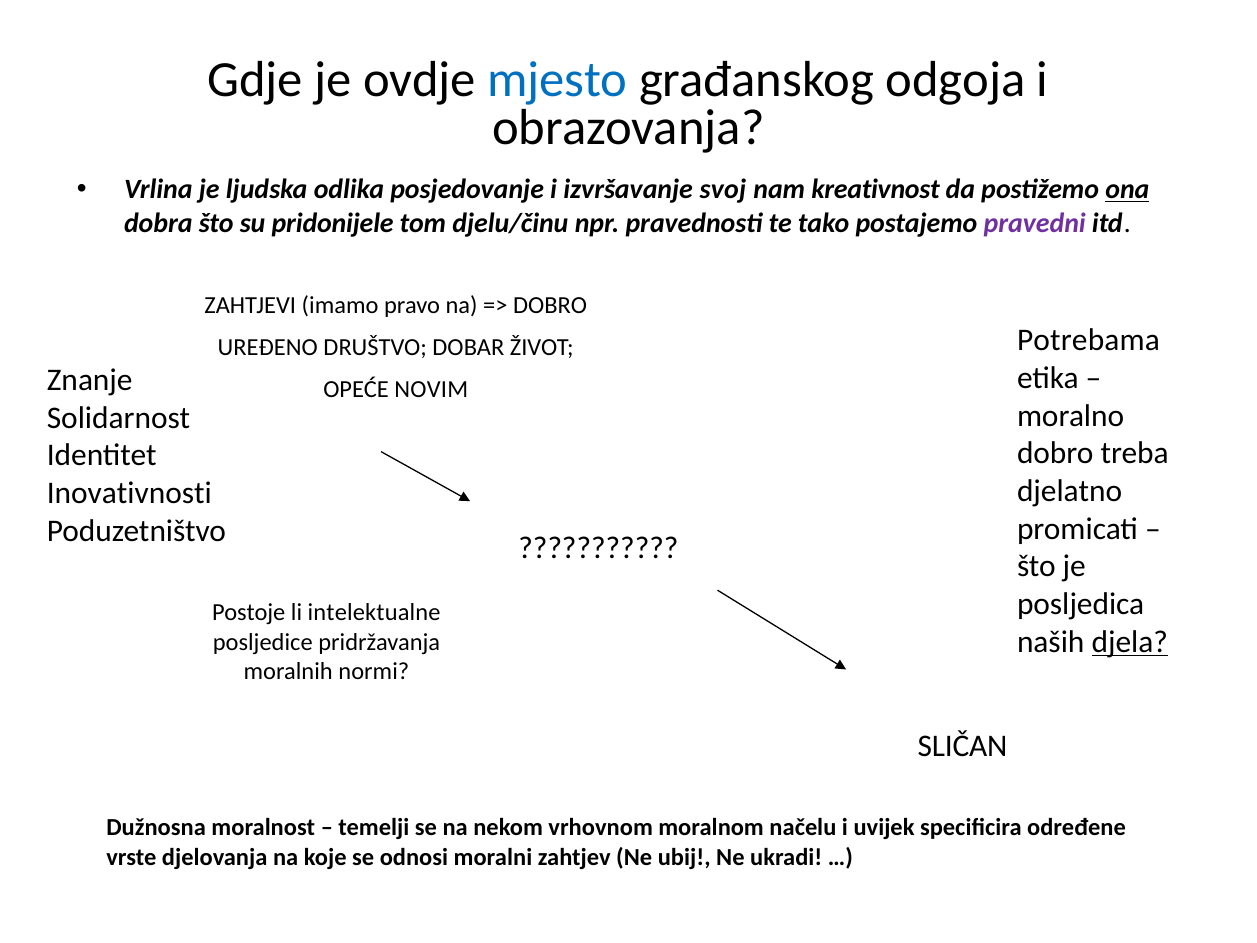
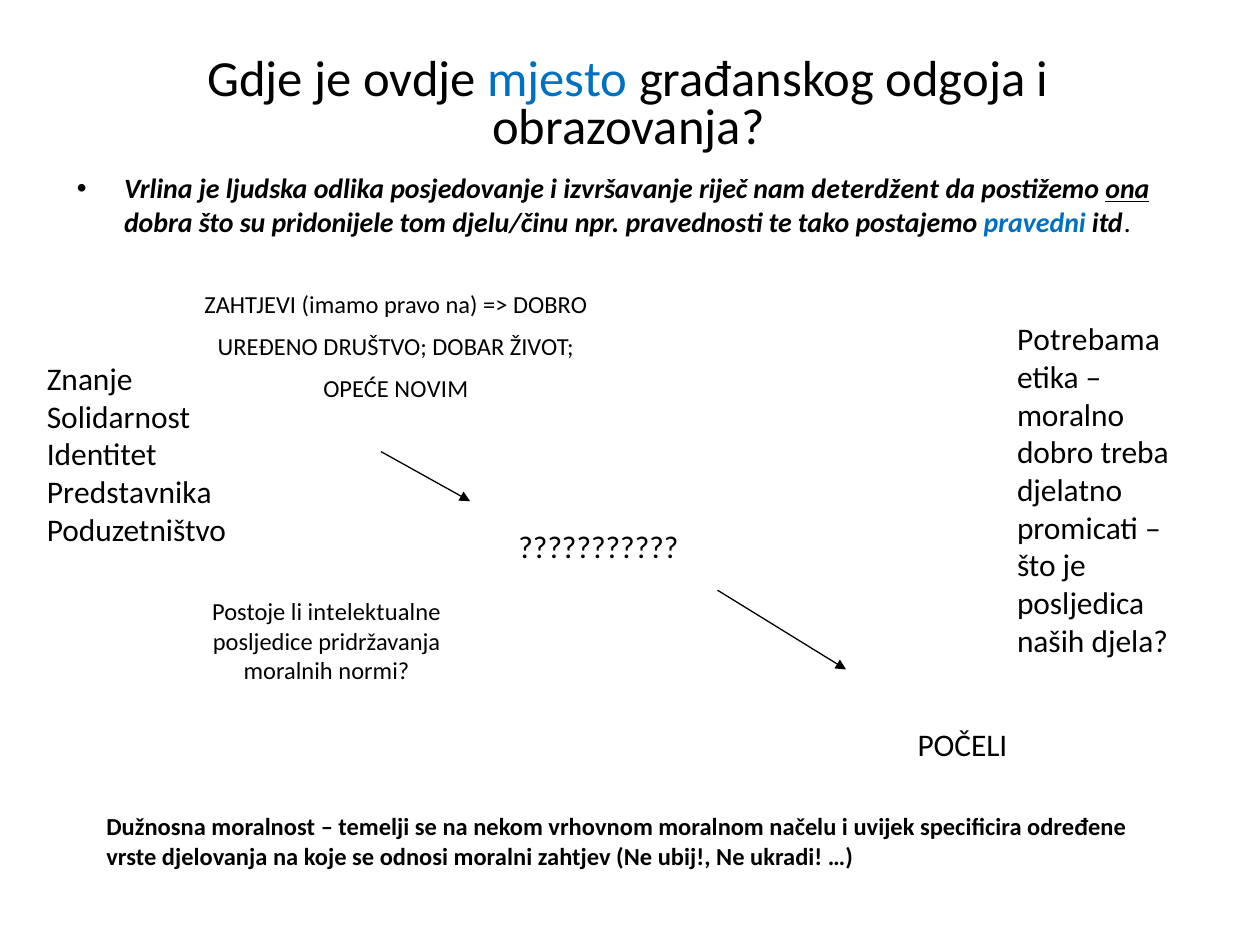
svoj: svoj -> riječ
kreativnost: kreativnost -> deterdžent
pravedni colour: purple -> blue
Inovativnosti: Inovativnosti -> Predstavnika
djela underline: present -> none
SLIČAN: SLIČAN -> POČELI
